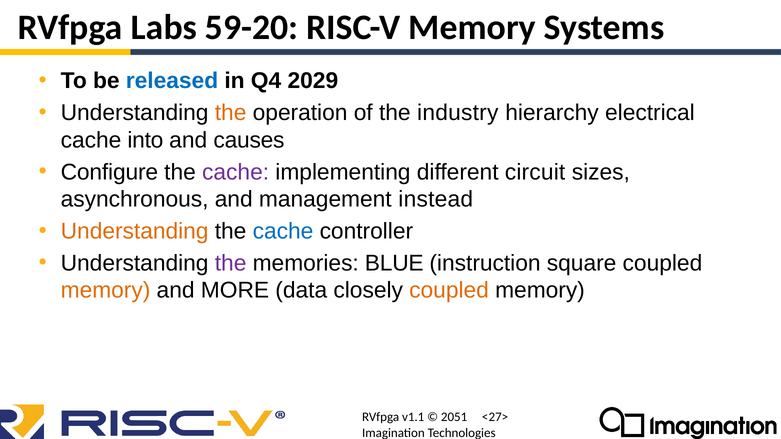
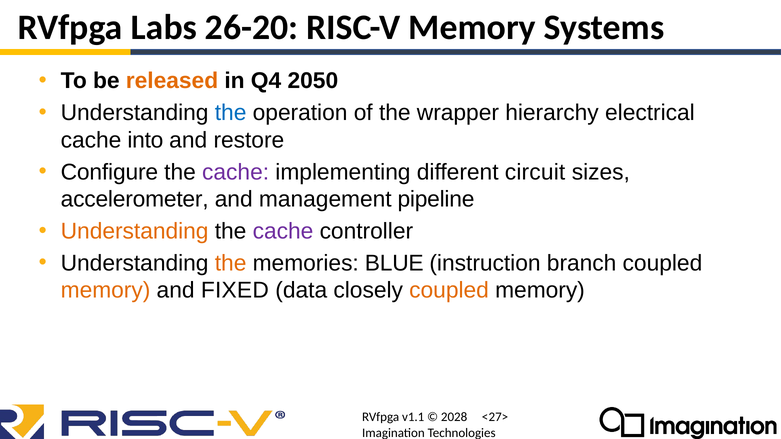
59-20: 59-20 -> 26-20
released colour: blue -> orange
2029: 2029 -> 2050
the at (231, 113) colour: orange -> blue
industry: industry -> wrapper
causes: causes -> restore
asynchronous: asynchronous -> accelerometer
instead: instead -> pipeline
cache at (283, 231) colour: blue -> purple
the at (231, 263) colour: purple -> orange
square: square -> branch
MORE: MORE -> FIXED
2051: 2051 -> 2028
